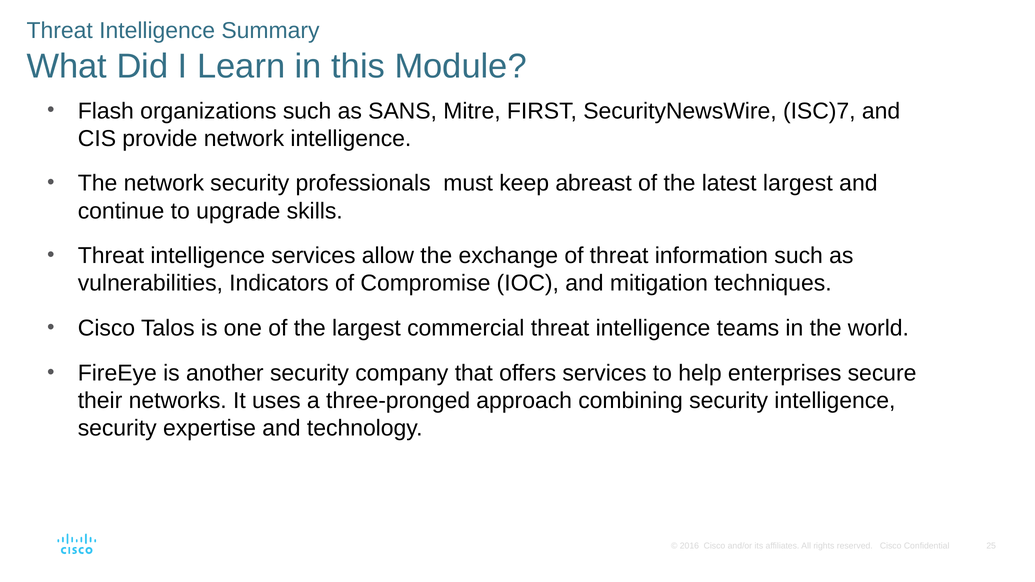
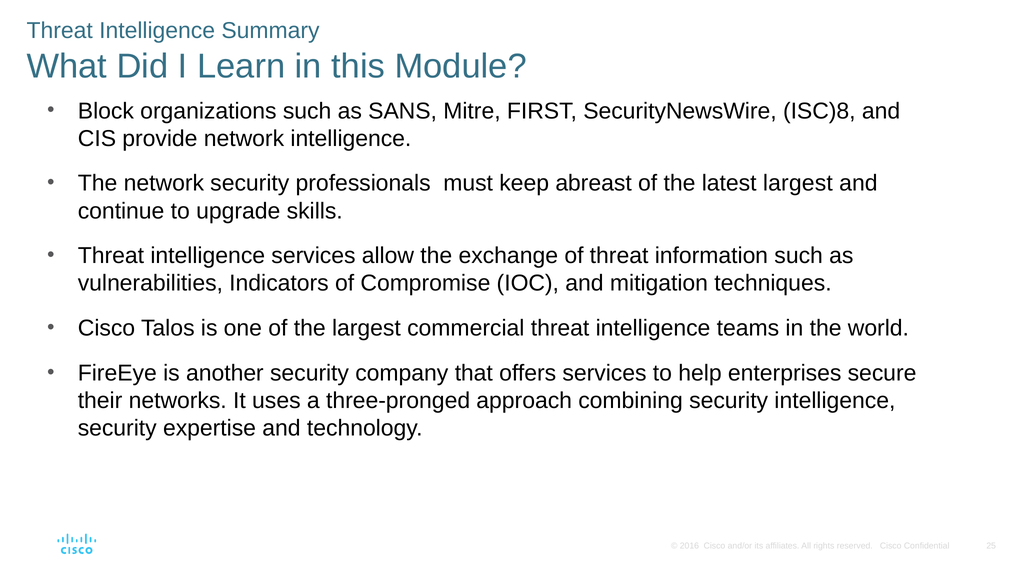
Flash: Flash -> Block
ISC)7: ISC)7 -> ISC)8
